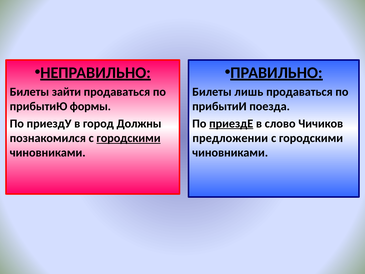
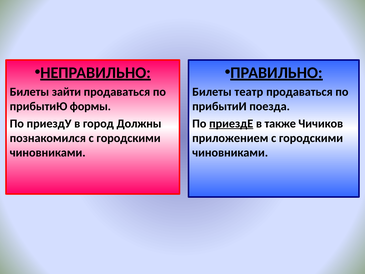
лишь: лишь -> театр
слово: слово -> также
городскими at (129, 138) underline: present -> none
предложении: предложении -> приложением
